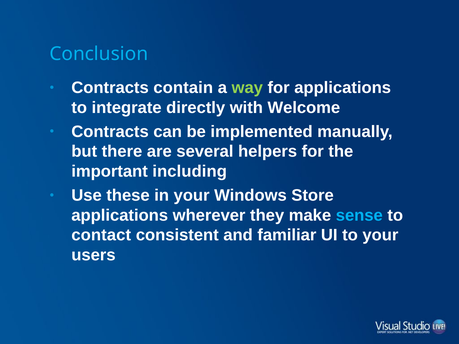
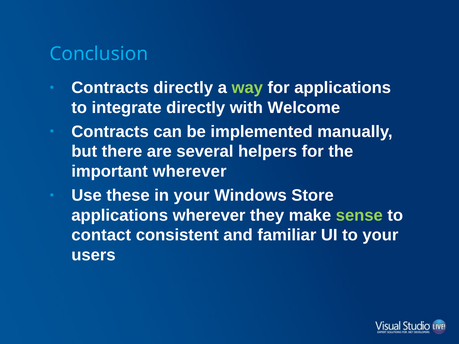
Contracts contain: contain -> directly
important including: including -> wherever
sense colour: light blue -> light green
